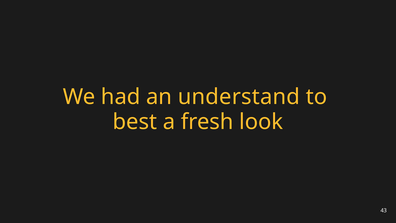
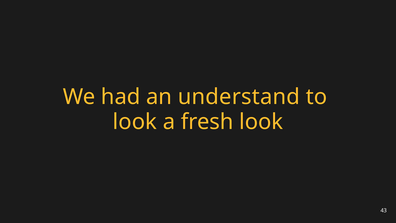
best at (135, 122): best -> look
